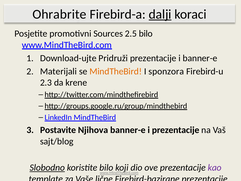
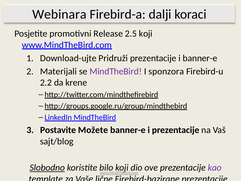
Ohrabrite: Ohrabrite -> Webinara
dalji underline: present -> none
Sources: Sources -> Release
2.5 bilo: bilo -> koji
MindTheBird at (116, 71) colour: orange -> purple
2.3: 2.3 -> 2.2
Njihova: Njihova -> Možete
